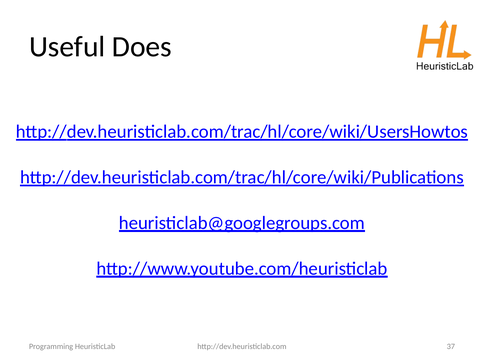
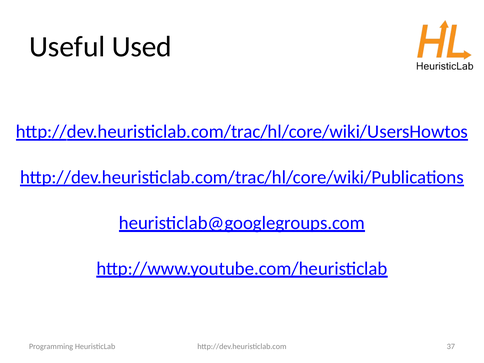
Does: Does -> Used
